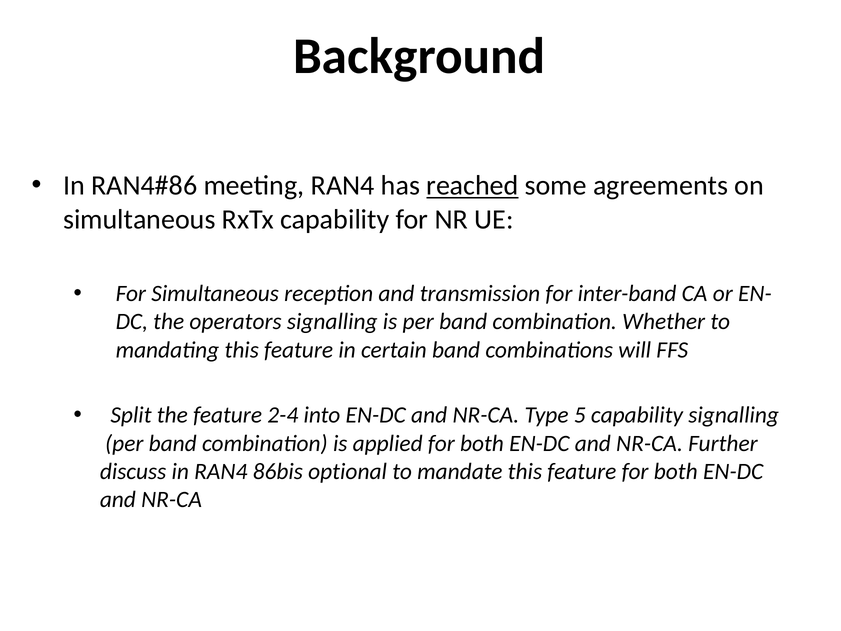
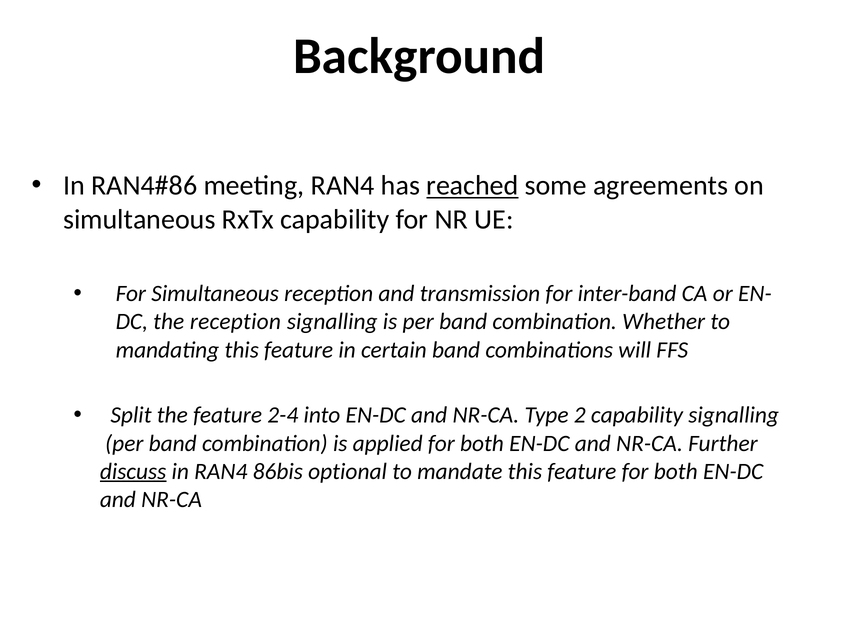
the operators: operators -> reception
5: 5 -> 2
discuss underline: none -> present
